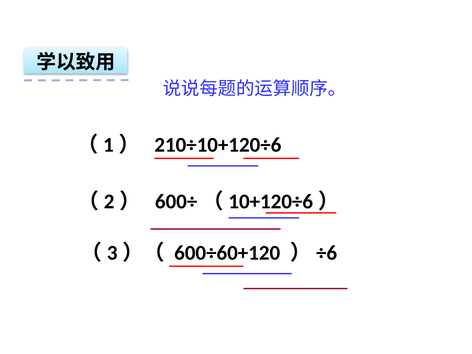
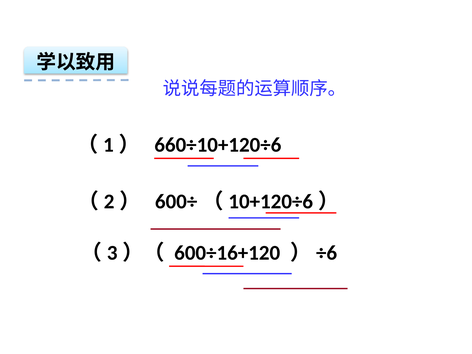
210÷10+120÷6: 210÷10+120÷6 -> 660÷10+120÷6
600÷60+120: 600÷60+120 -> 600÷16+120
